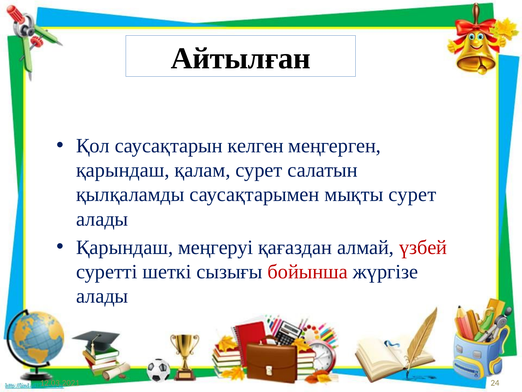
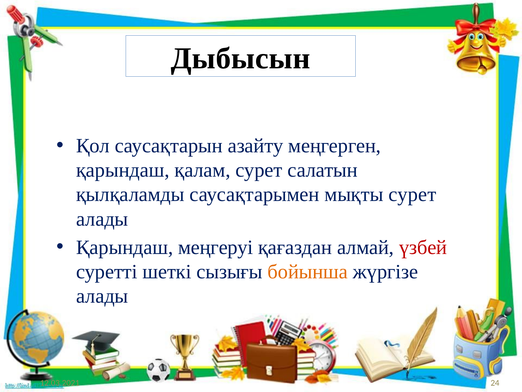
Айтылған: Айтылған -> Дыбысын
келген: келген -> азайту
бойынша colour: red -> orange
